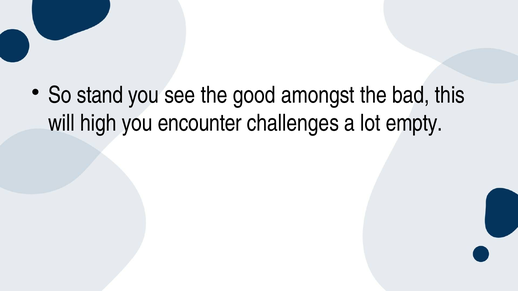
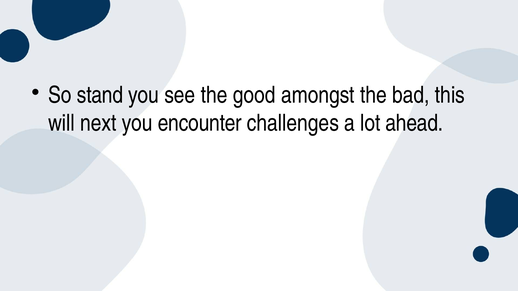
high: high -> next
empty: empty -> ahead
